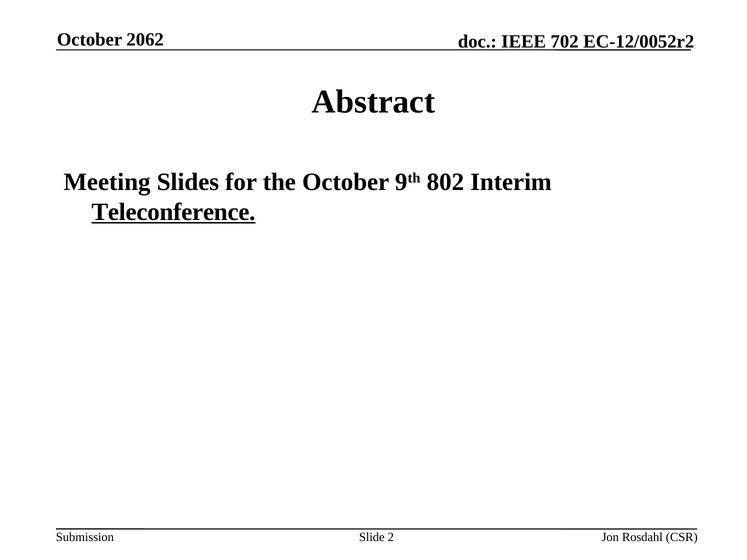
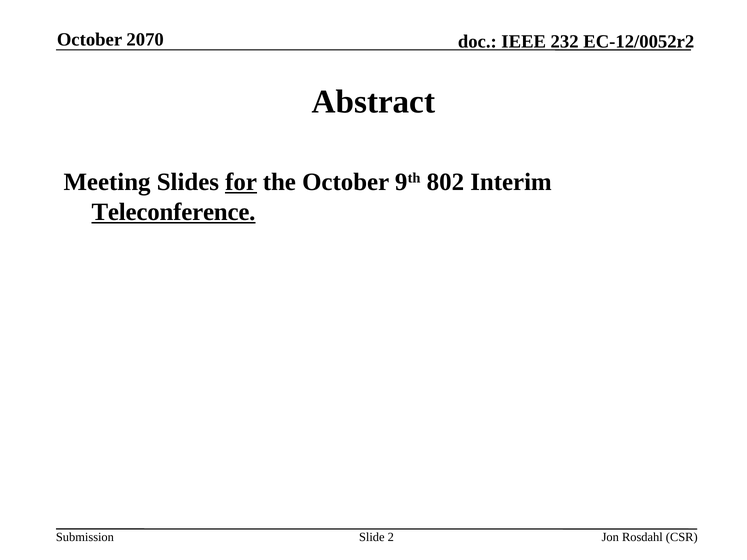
2062: 2062 -> 2070
702: 702 -> 232
for underline: none -> present
